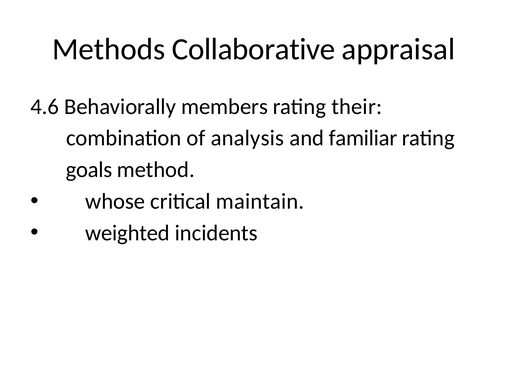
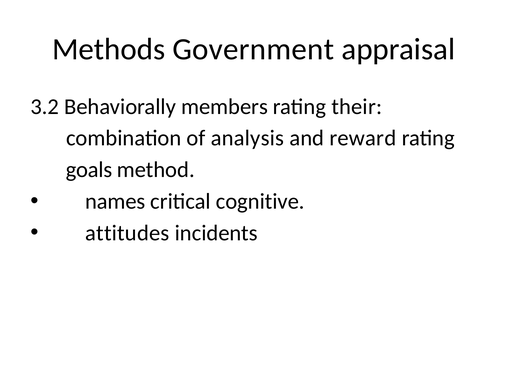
Collaborative: Collaborative -> Government
4.6: 4.6 -> 3.2
familiar: familiar -> reward
whose: whose -> names
maintain: maintain -> cognitive
weighted: weighted -> attitudes
